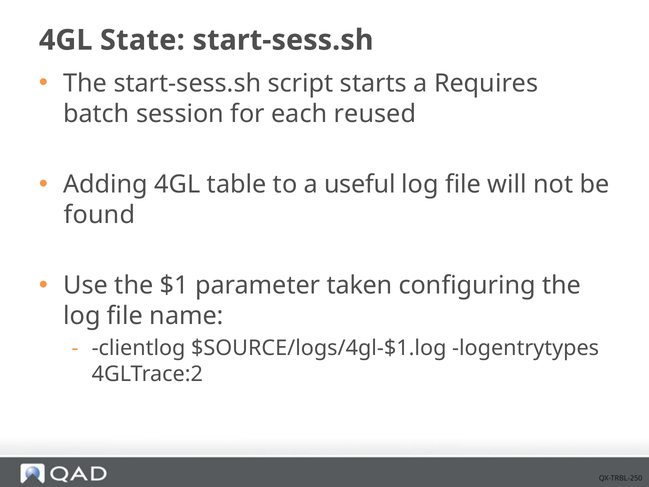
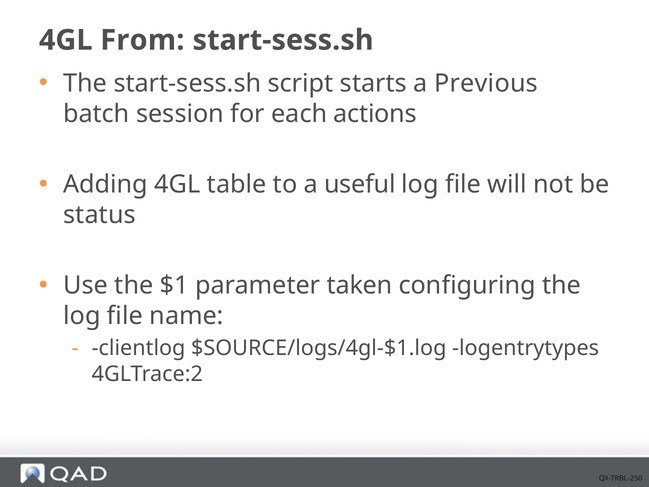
State: State -> From
Requires: Requires -> Previous
reused: reused -> actions
found: found -> status
